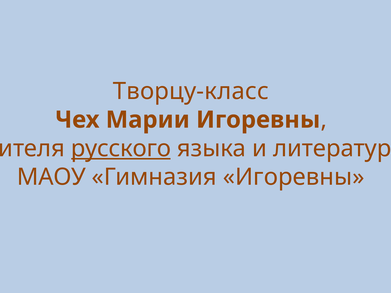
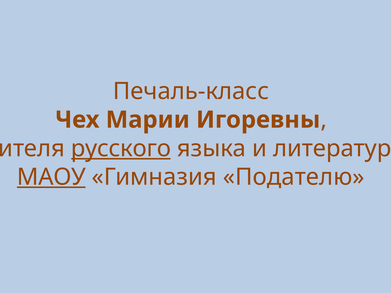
Творцу-класс: Творцу-класс -> Печаль-класс
МАОУ underline: none -> present
Гимназия Игоревны: Игоревны -> Подателю
